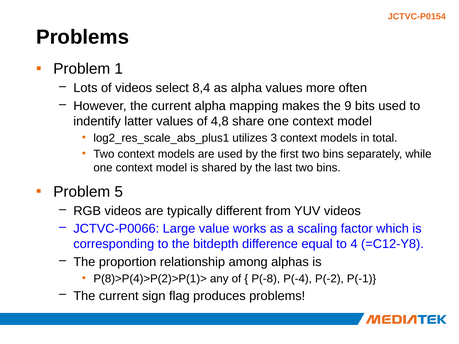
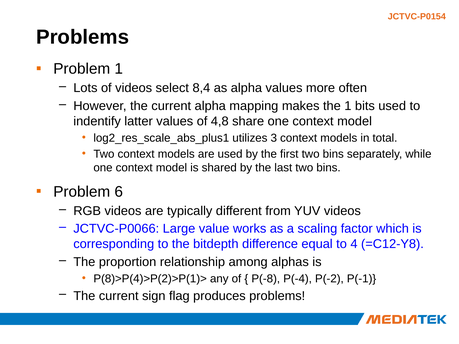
the 9: 9 -> 1
5: 5 -> 6
